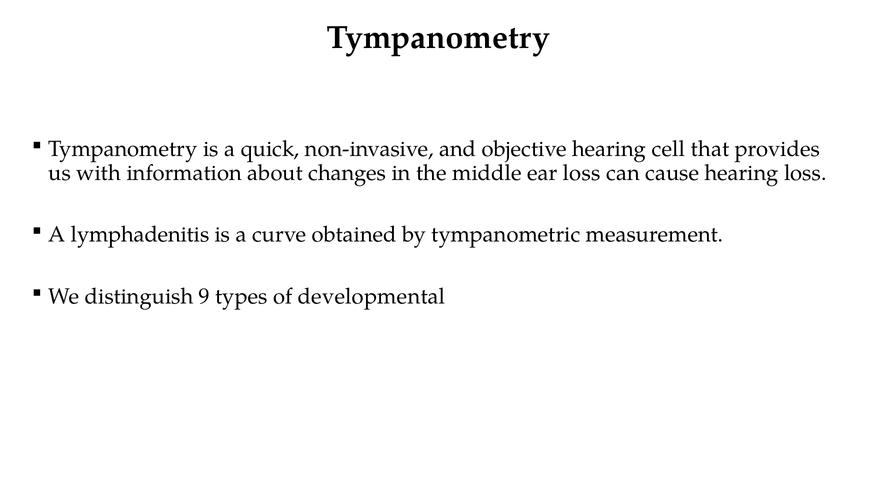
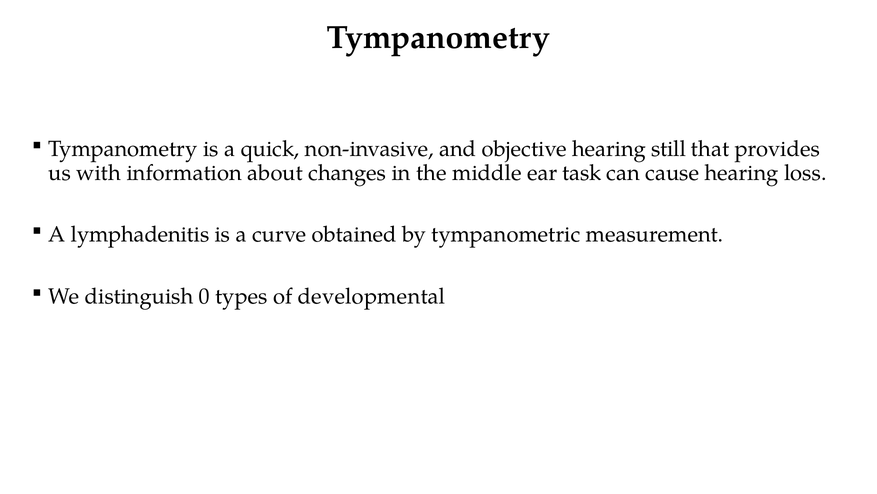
cell: cell -> still
ear loss: loss -> task
9: 9 -> 0
